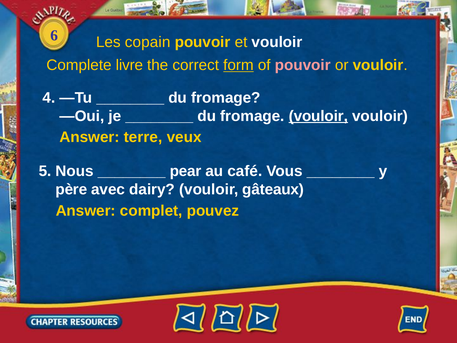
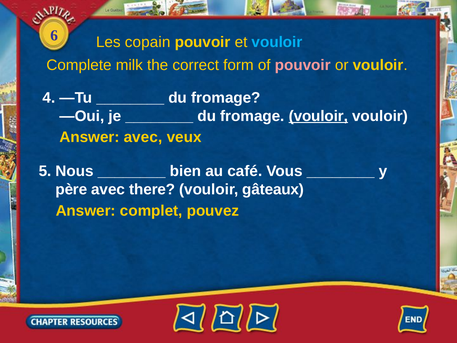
vouloir at (277, 42) colour: white -> light blue
livre: livre -> milk
form underline: present -> none
Answer terre: terre -> avec
pear: pear -> bien
dairy: dairy -> there
